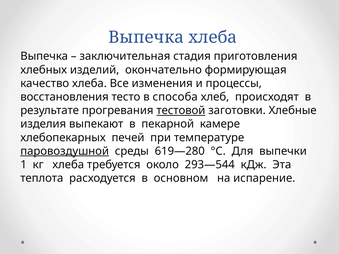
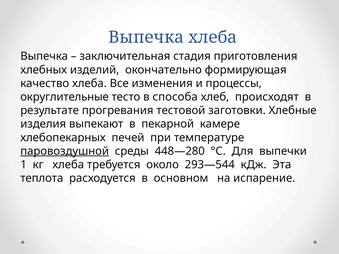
восстановления: восстановления -> округлительные
тестовой underline: present -> none
619—280: 619—280 -> 448—280
